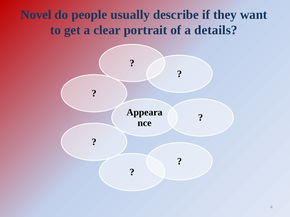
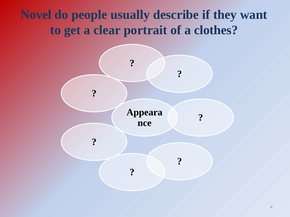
details: details -> clothes
